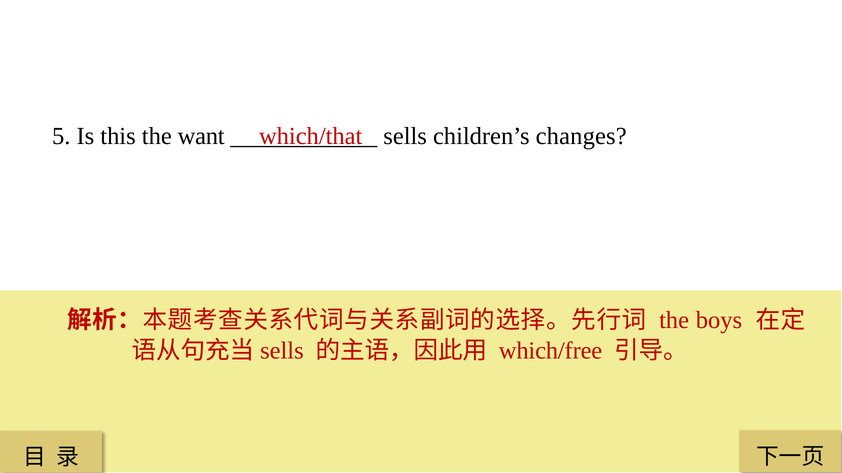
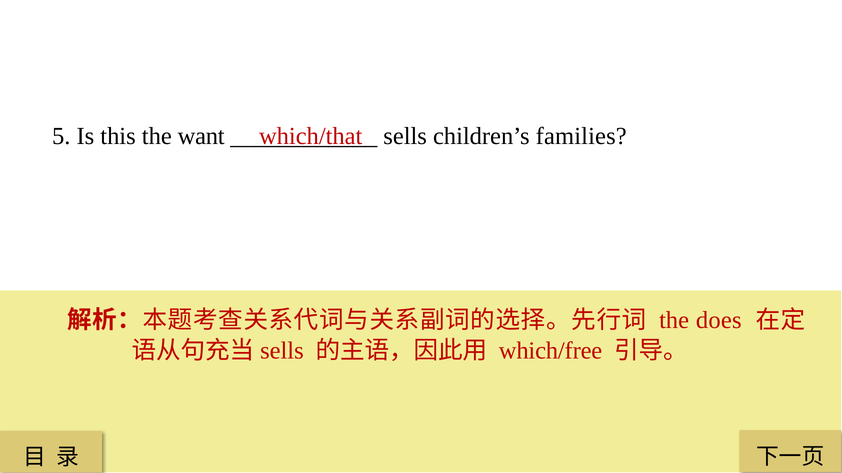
changes: changes -> families
boys: boys -> does
